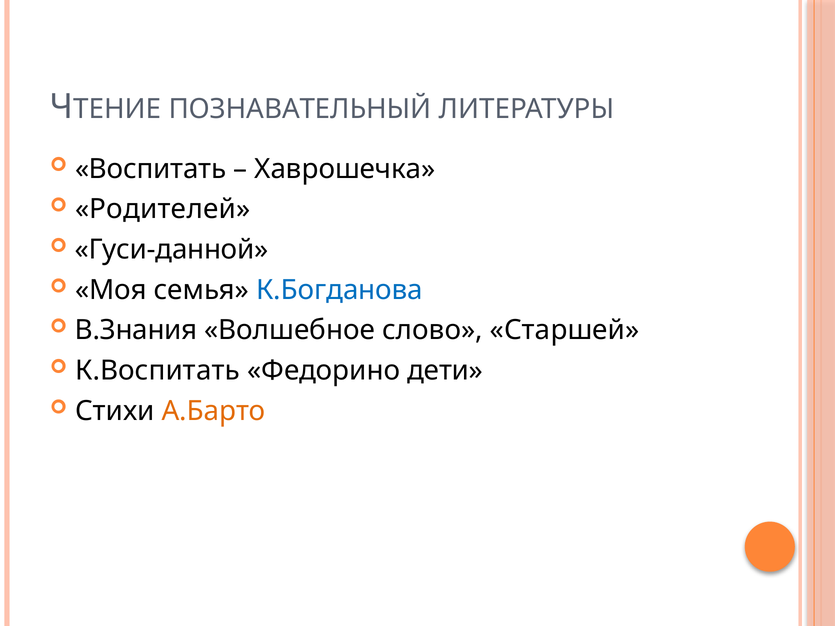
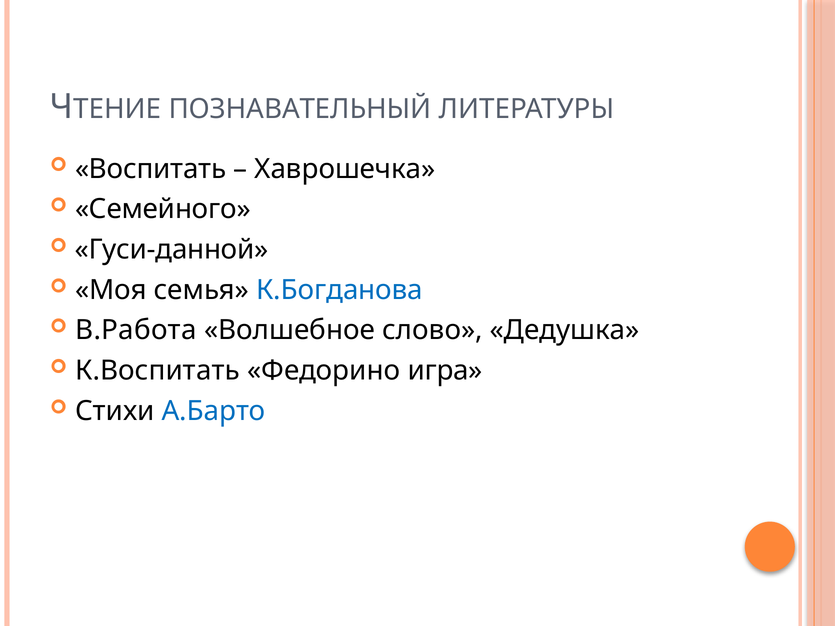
Родителей: Родителей -> Семейного
В.Знания: В.Знания -> В.Работа
Старшей: Старшей -> Дедушка
дети: дети -> игра
А.Барто colour: orange -> blue
